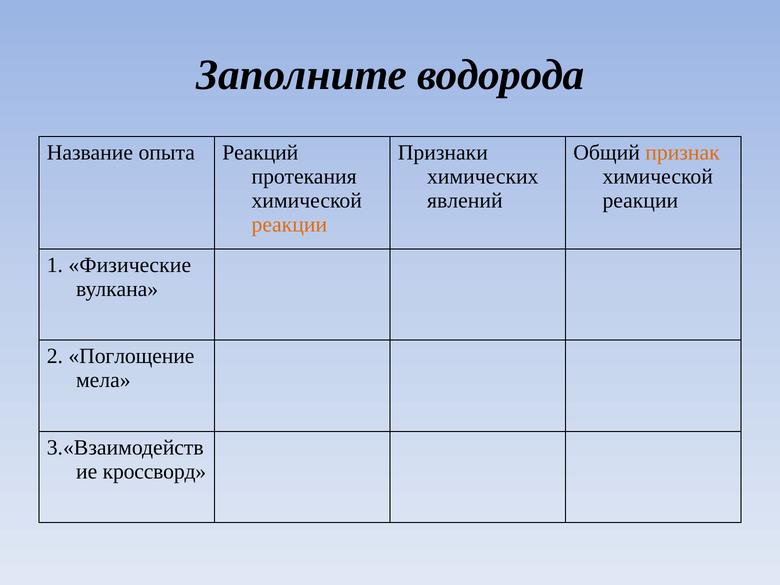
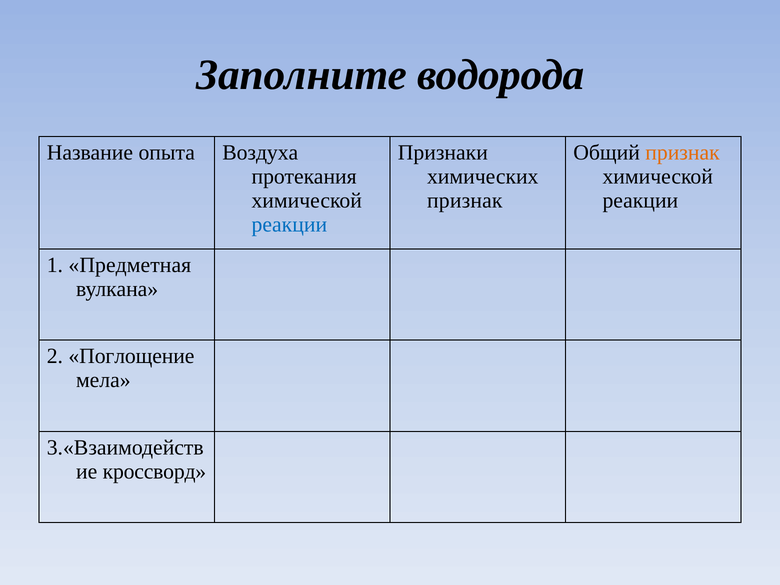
Реакций: Реакций -> Воздуха
явлений at (465, 201): явлений -> признак
реакции at (289, 225) colour: orange -> blue
Физические: Физические -> Предметная
